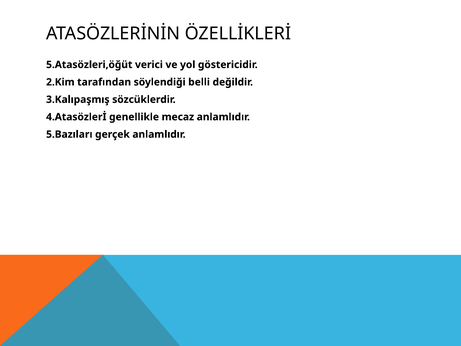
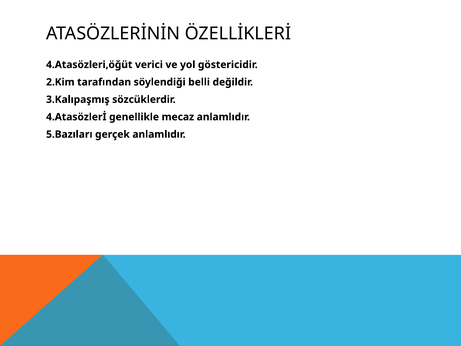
5.Atasözleri,öğüt: 5.Atasözleri,öğüt -> 4.Atasözleri,öğüt
